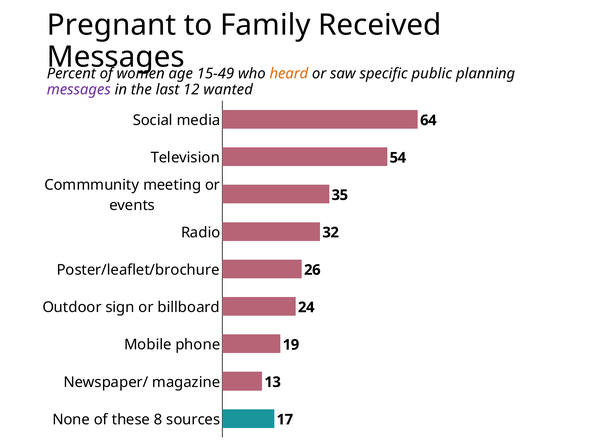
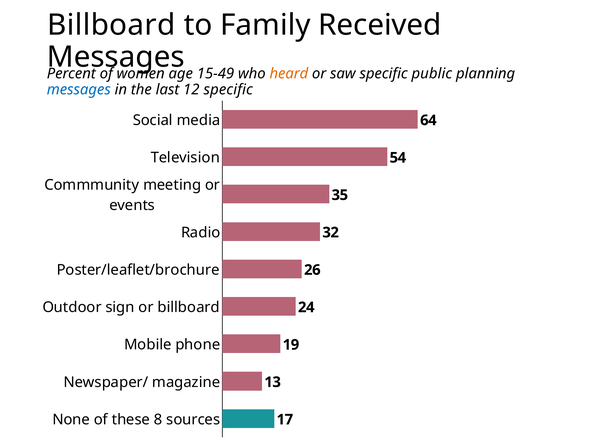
Pregnant at (111, 25): Pregnant -> Billboard
messages at (79, 90) colour: purple -> blue
12 wanted: wanted -> specific
